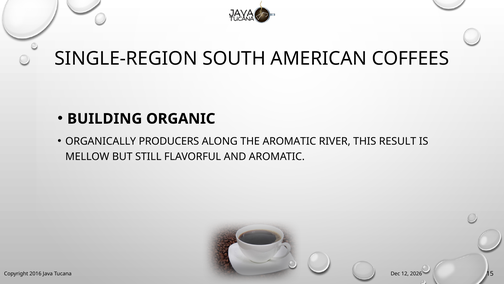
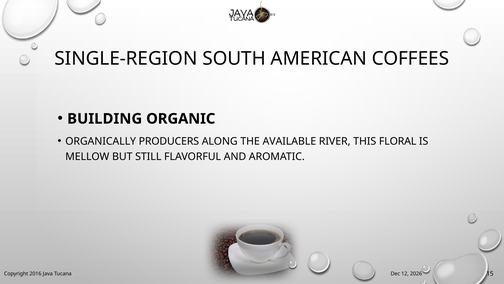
THE AROMATIC: AROMATIC -> AVAILABLE
RESULT: RESULT -> FLORAL
